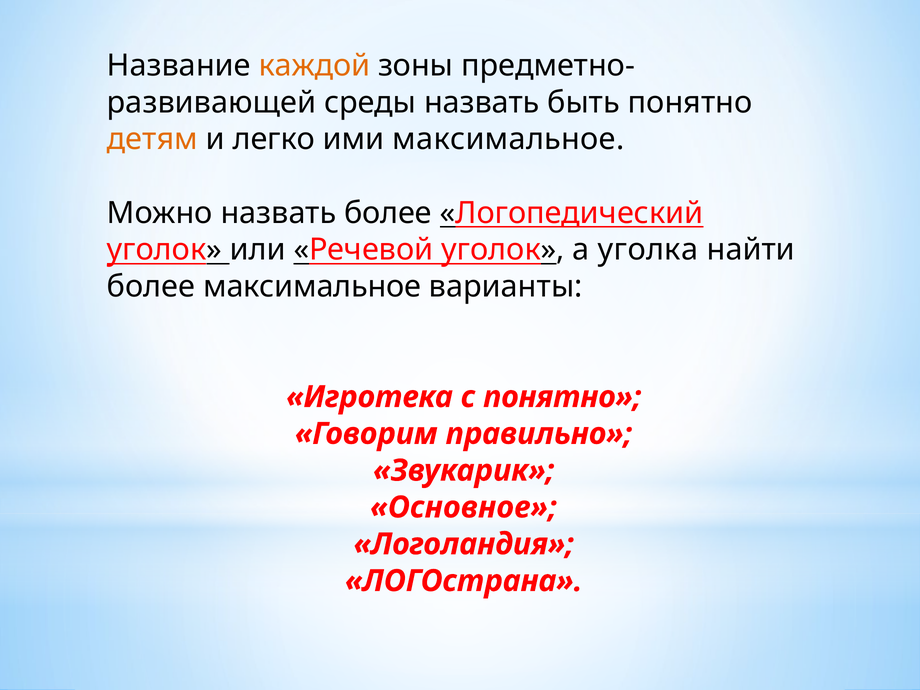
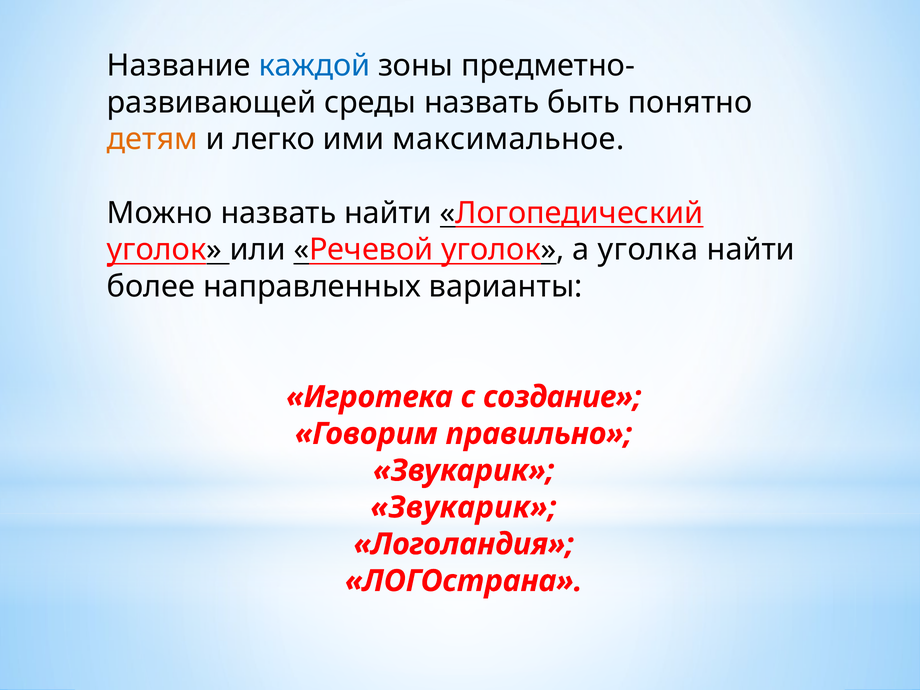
каждой colour: orange -> blue
назвать более: более -> найти
более максимальное: максимальное -> направленных
с понятно: понятно -> создание
Основное at (464, 507): Основное -> Звукарик
